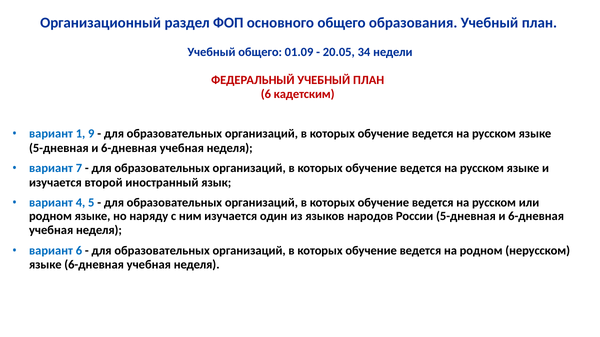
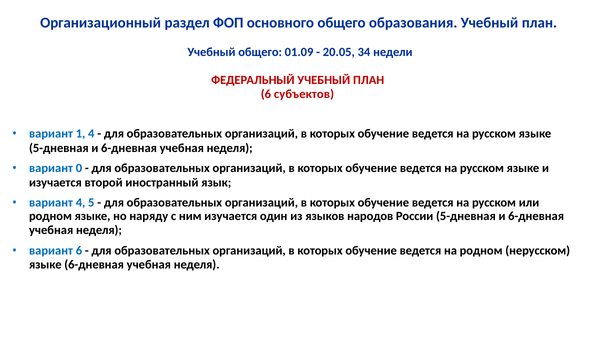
кадетским: кадетским -> субъектов
1 9: 9 -> 4
7: 7 -> 0
